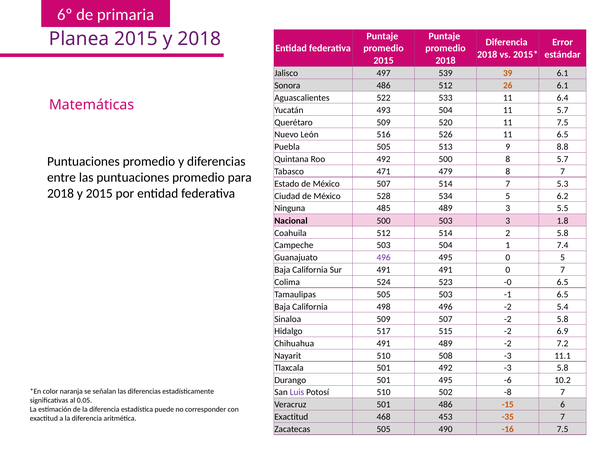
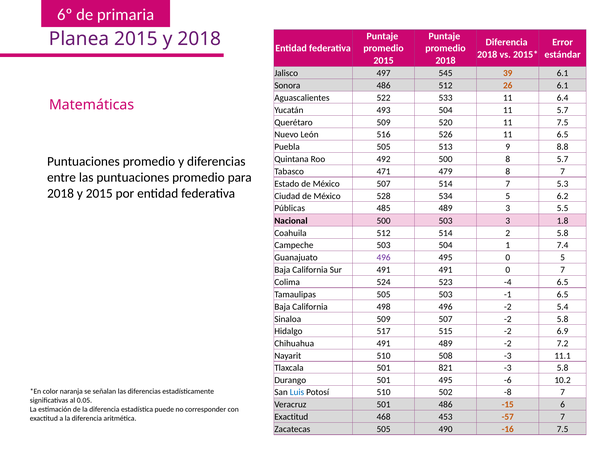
539: 539 -> 545
Ninguna: Ninguna -> Públicas
-0: -0 -> -4
501 492: 492 -> 821
Luis colour: purple -> blue
-35: -35 -> -57
